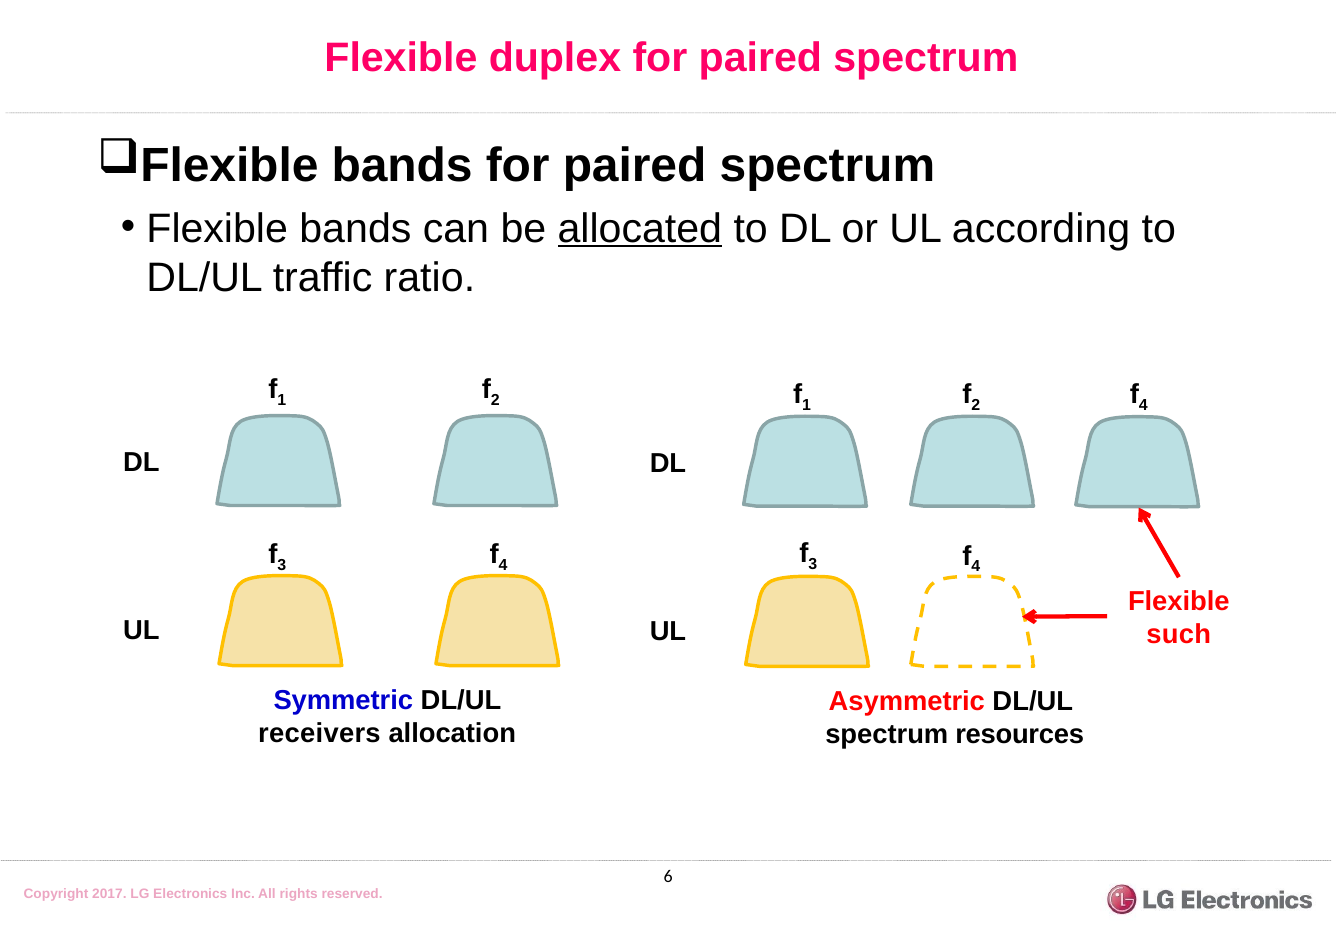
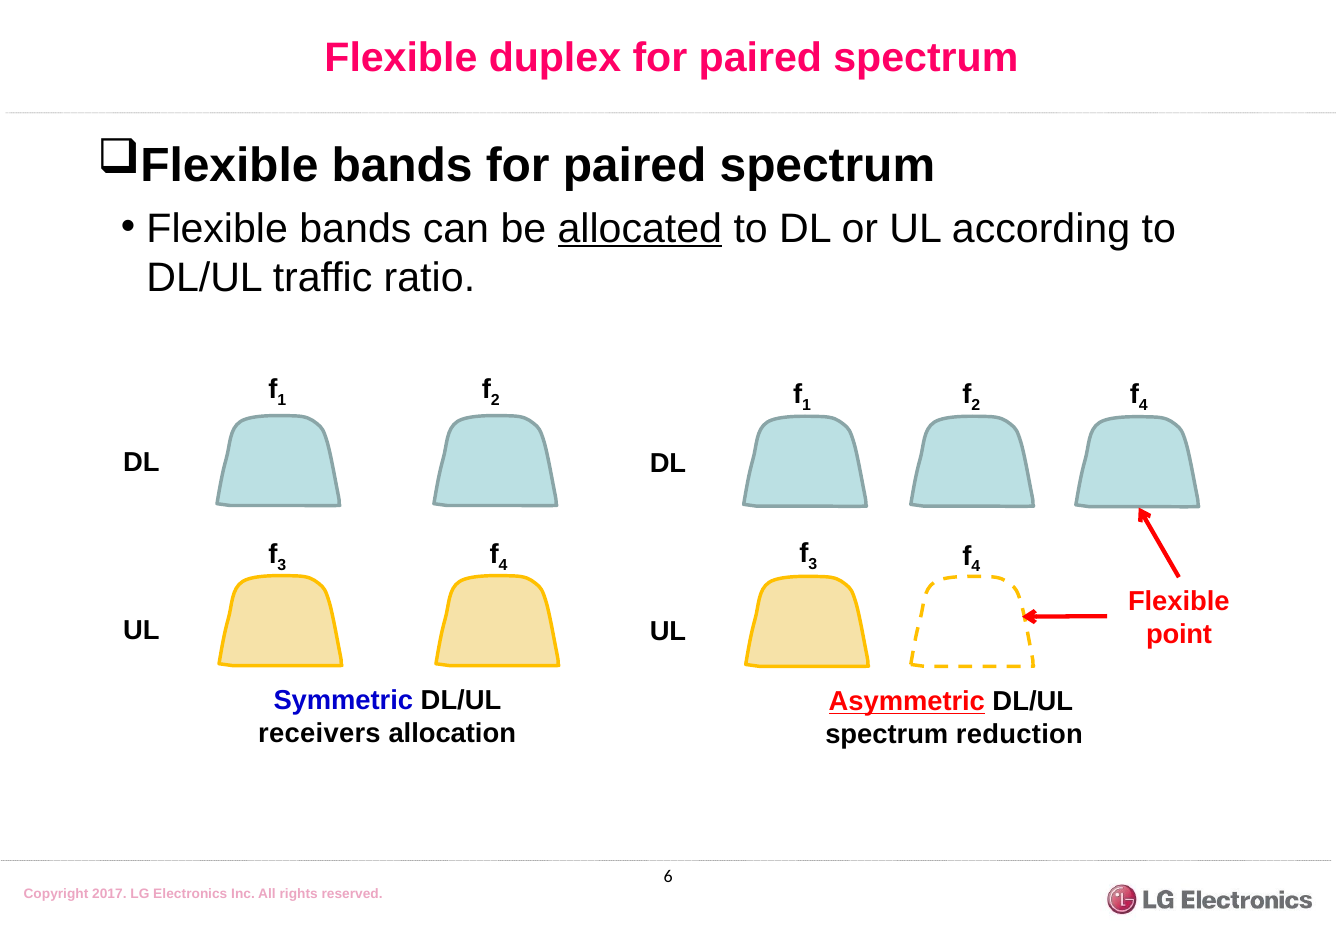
such: such -> point
Asymmetric underline: none -> present
resources: resources -> reduction
